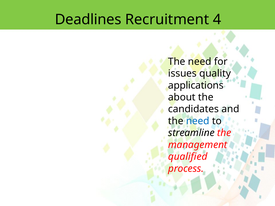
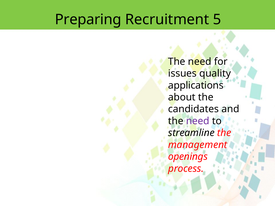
Deadlines: Deadlines -> Preparing
4: 4 -> 5
need at (198, 121) colour: blue -> purple
qualified: qualified -> openings
